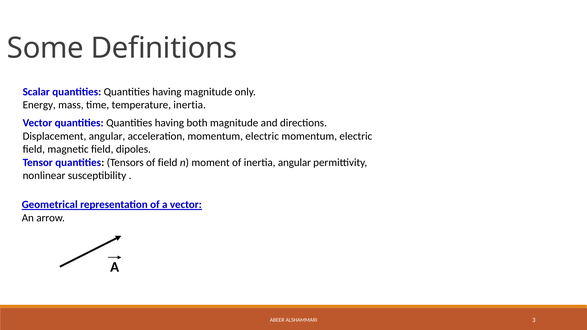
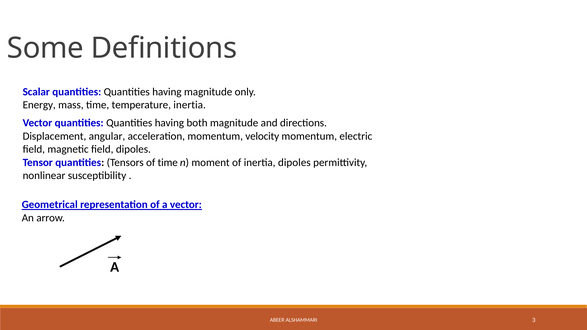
acceleration momentum electric: electric -> velocity
of field: field -> time
inertia angular: angular -> dipoles
